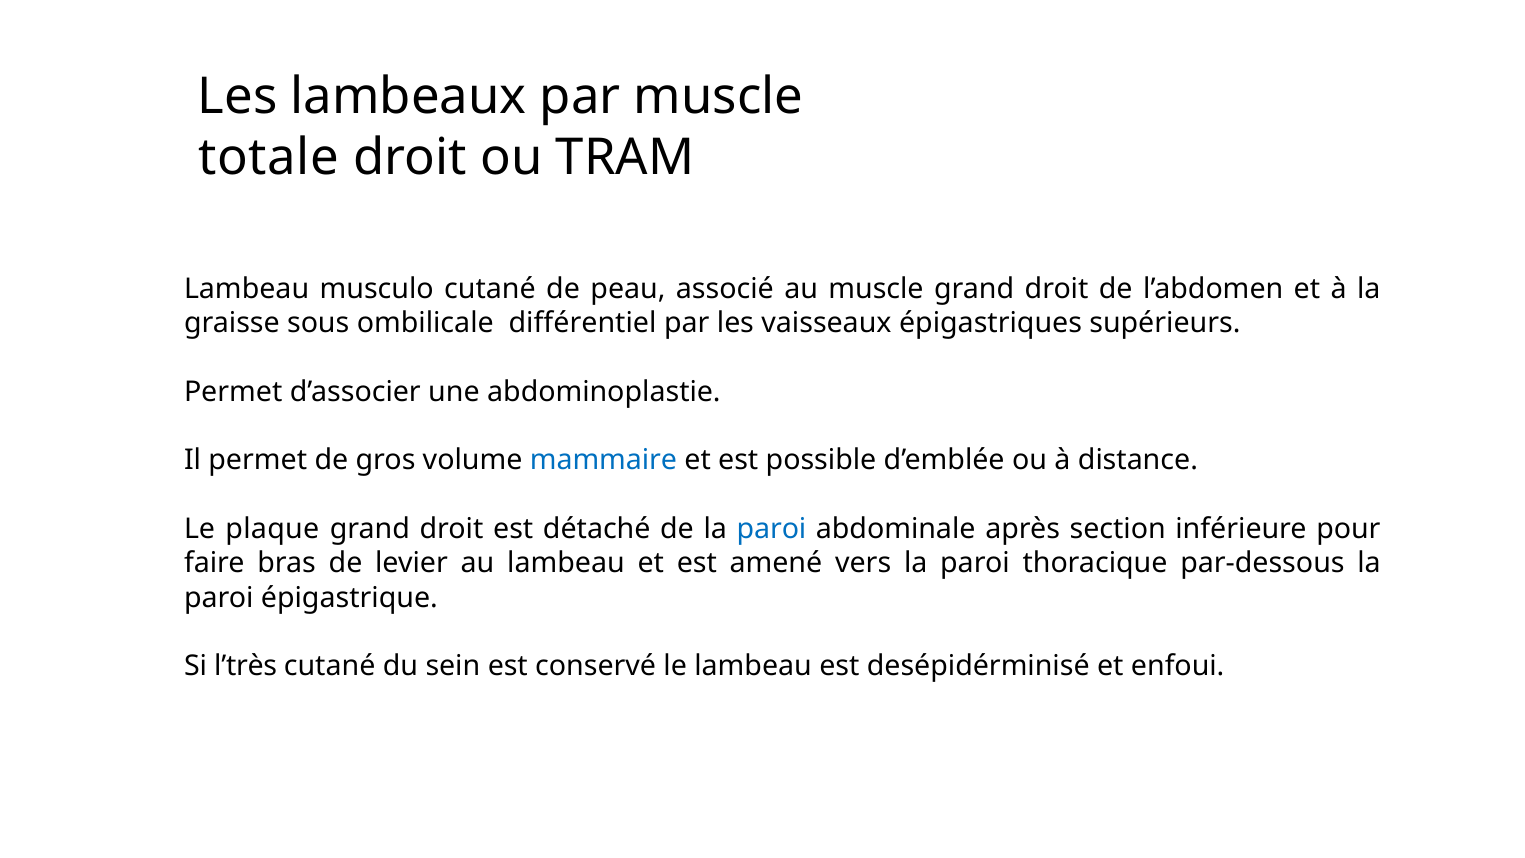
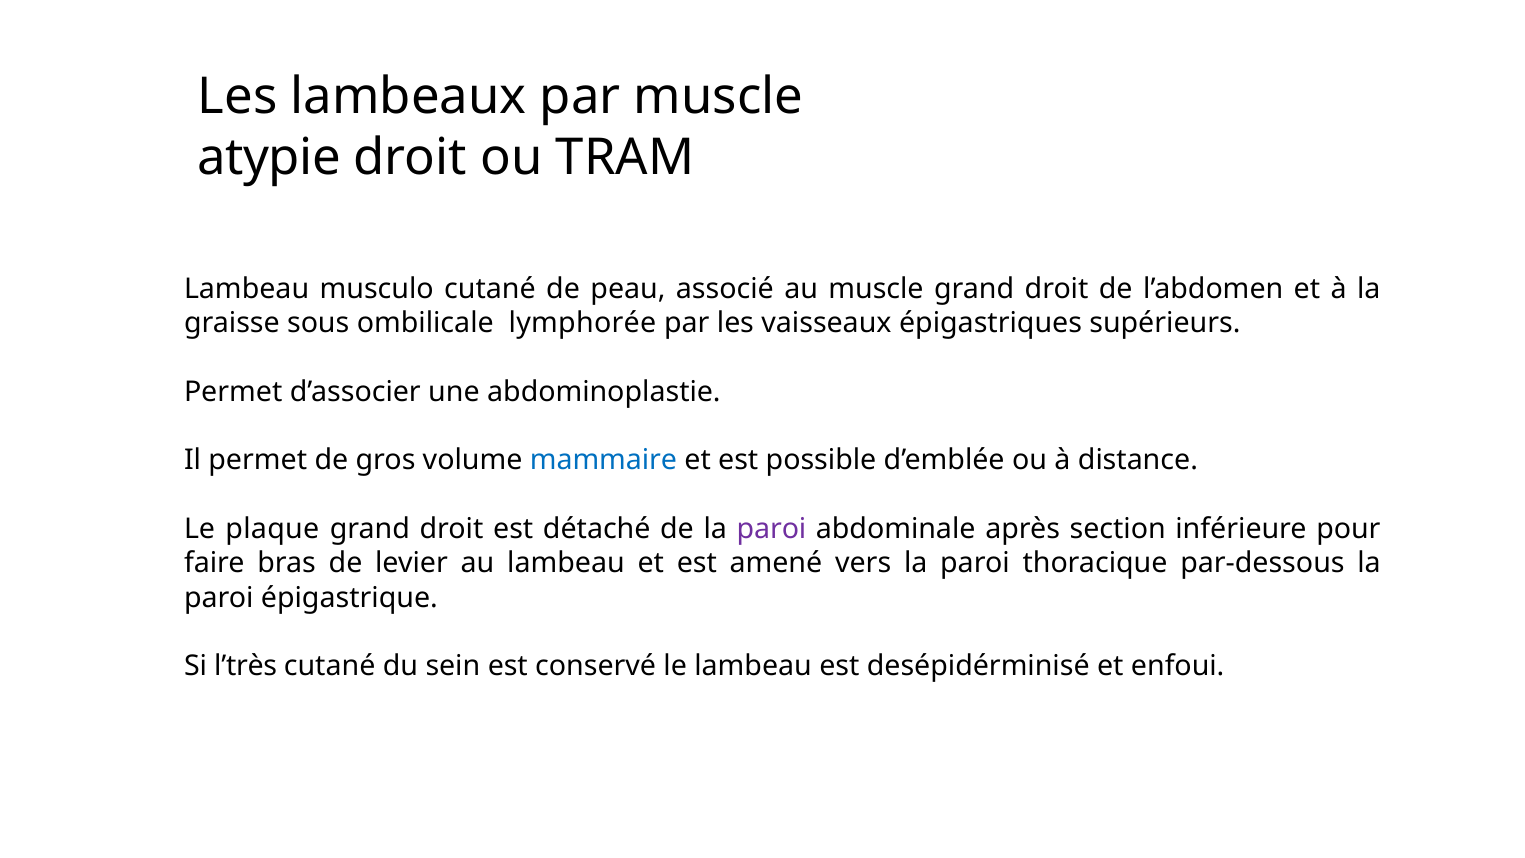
totale: totale -> atypie
différentiel: différentiel -> lymphorée
paroi at (772, 529) colour: blue -> purple
